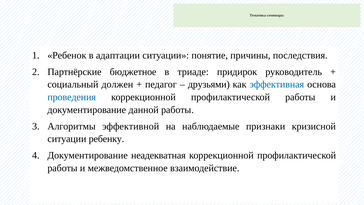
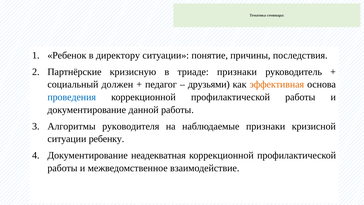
адаптации: адаптации -> директору
бюджетное: бюджетное -> кризисную
триаде придирок: придирок -> признаки
эффективная colour: blue -> orange
эффективной: эффективной -> руководителя
